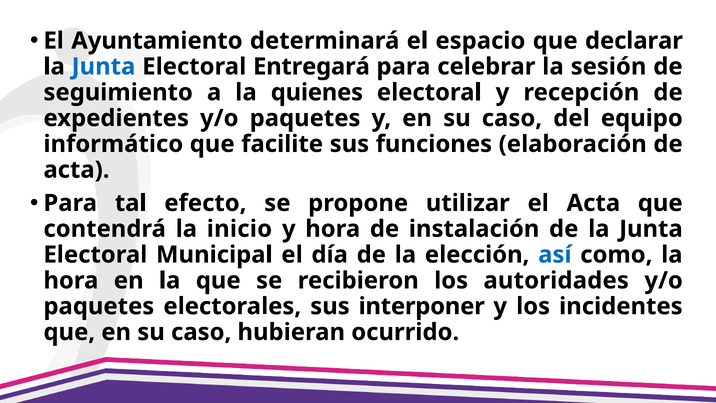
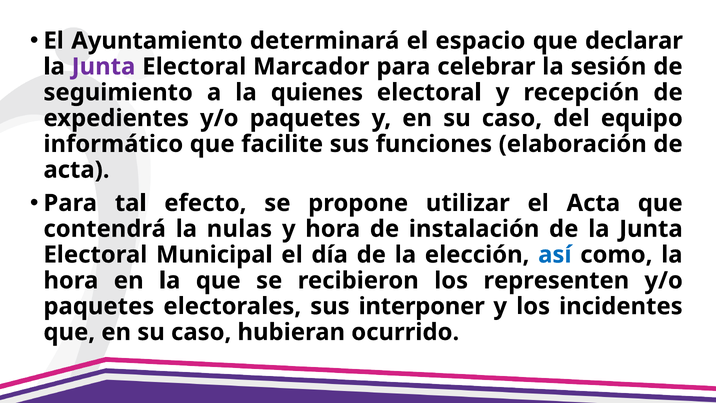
Junta at (104, 67) colour: blue -> purple
Entregará: Entregará -> Marcador
inicio: inicio -> nulas
autoridades: autoridades -> representen
